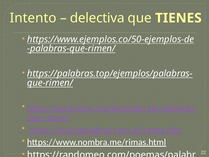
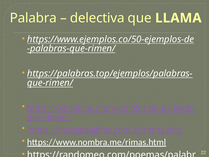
Intento: Intento -> Palabra
TIENES: TIENES -> LLAMA
